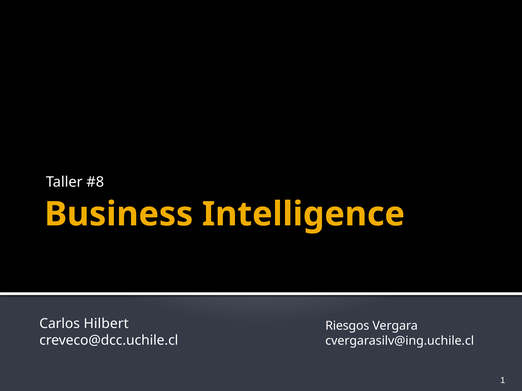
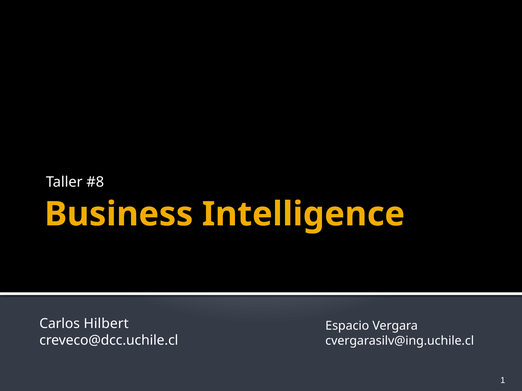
Riesgos: Riesgos -> Espacio
